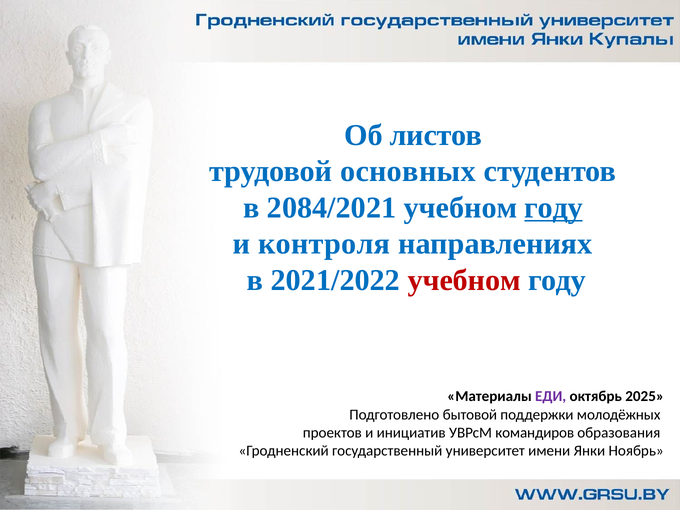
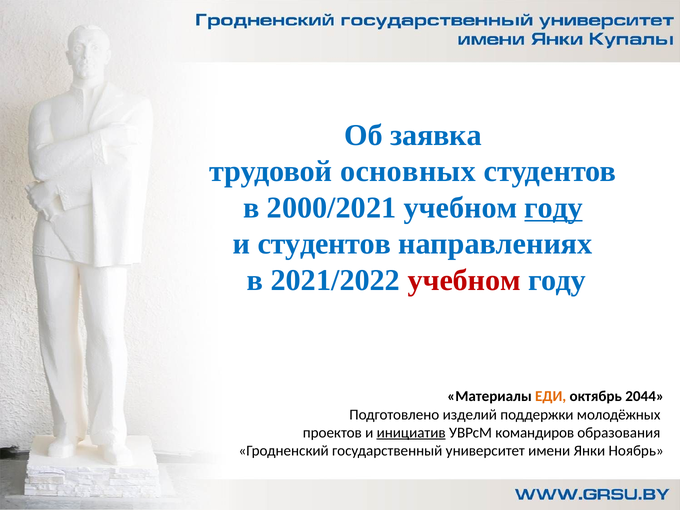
листов: листов -> заявка
2084/2021: 2084/2021 -> 2000/2021
и контроля: контроля -> студентов
ЕДИ colour: purple -> orange
2025: 2025 -> 2044
бытовой: бытовой -> изделий
инициатив underline: none -> present
